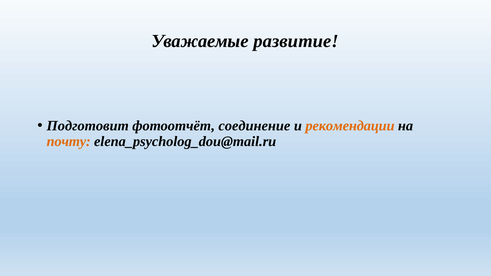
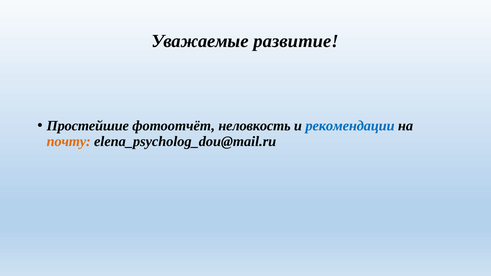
Подготовит: Подготовит -> Простейшие
соединение: соединение -> неловкость
рекомендации colour: orange -> blue
